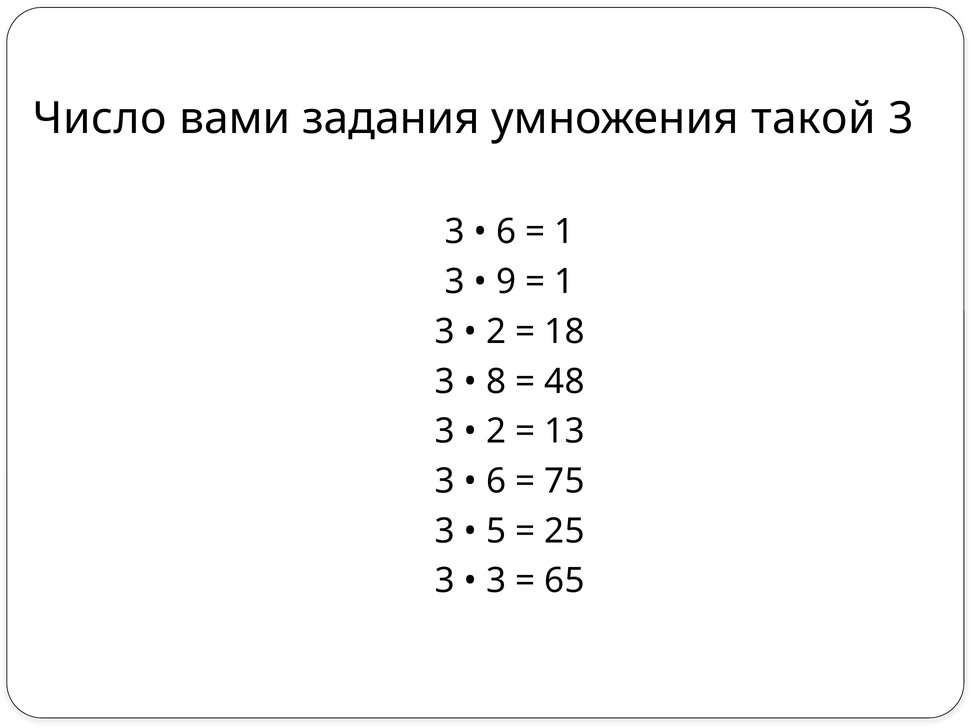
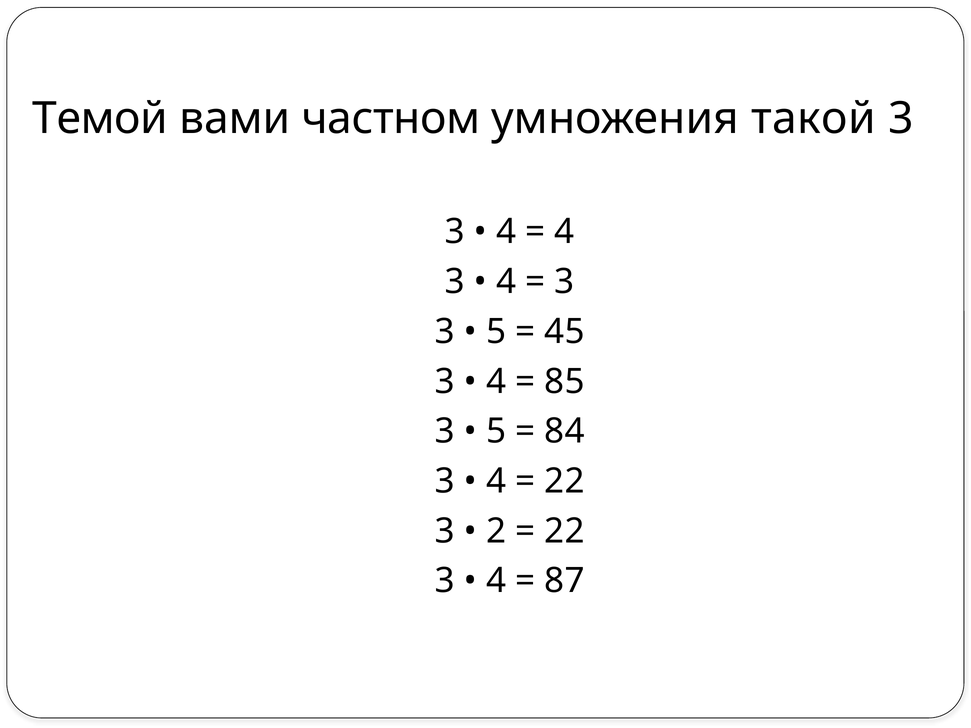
Число: Число -> Темой
задания: задания -> частном
6 at (506, 232): 6 -> 4
1 at (565, 232): 1 -> 4
9 at (506, 282): 9 -> 4
1 at (565, 282): 1 -> 3
2 at (496, 332): 2 -> 5
18: 18 -> 45
8 at (496, 382): 8 -> 4
48: 48 -> 85
2 at (496, 431): 2 -> 5
13: 13 -> 84
6 at (496, 481): 6 -> 4
75 at (565, 481): 75 -> 22
5: 5 -> 2
25 at (565, 531): 25 -> 22
3 at (496, 581): 3 -> 4
65: 65 -> 87
